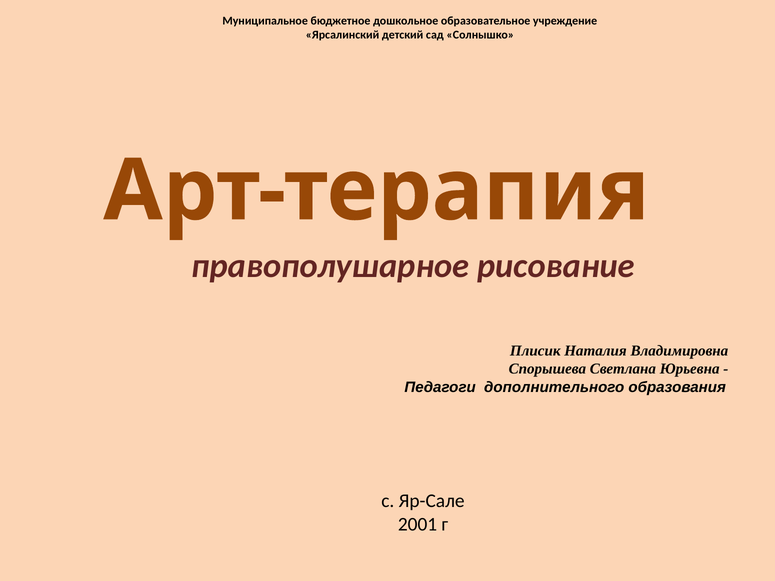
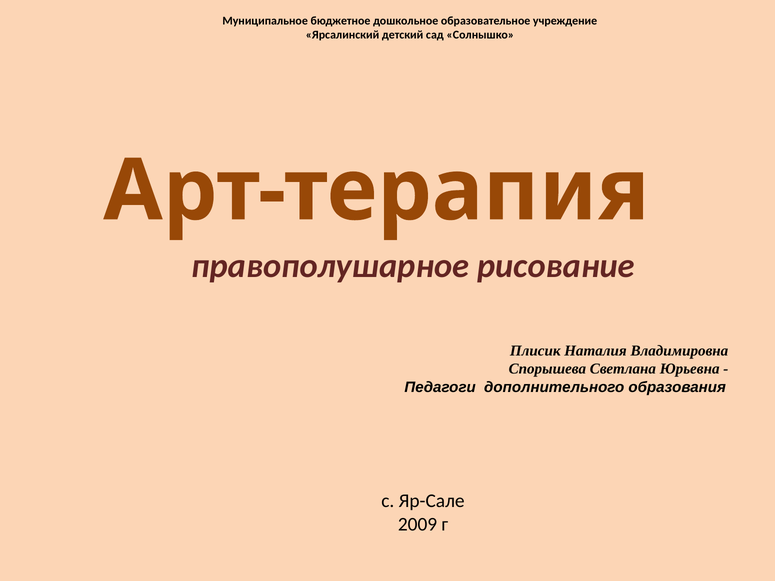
2001: 2001 -> 2009
